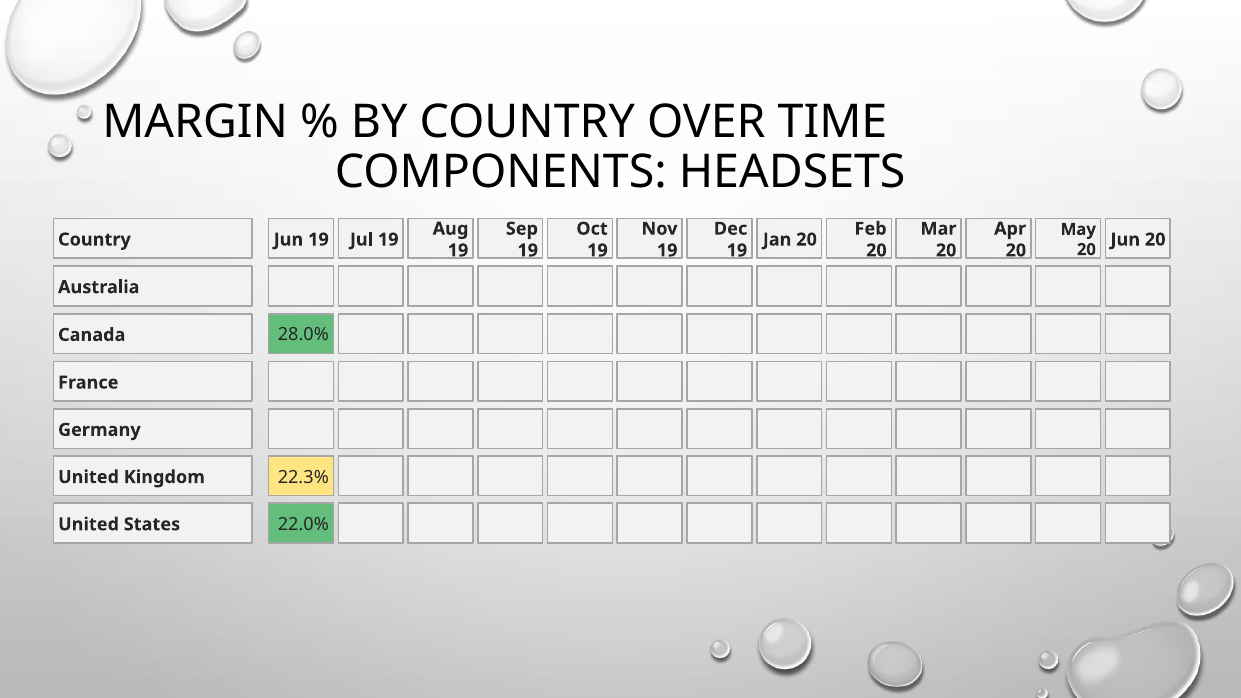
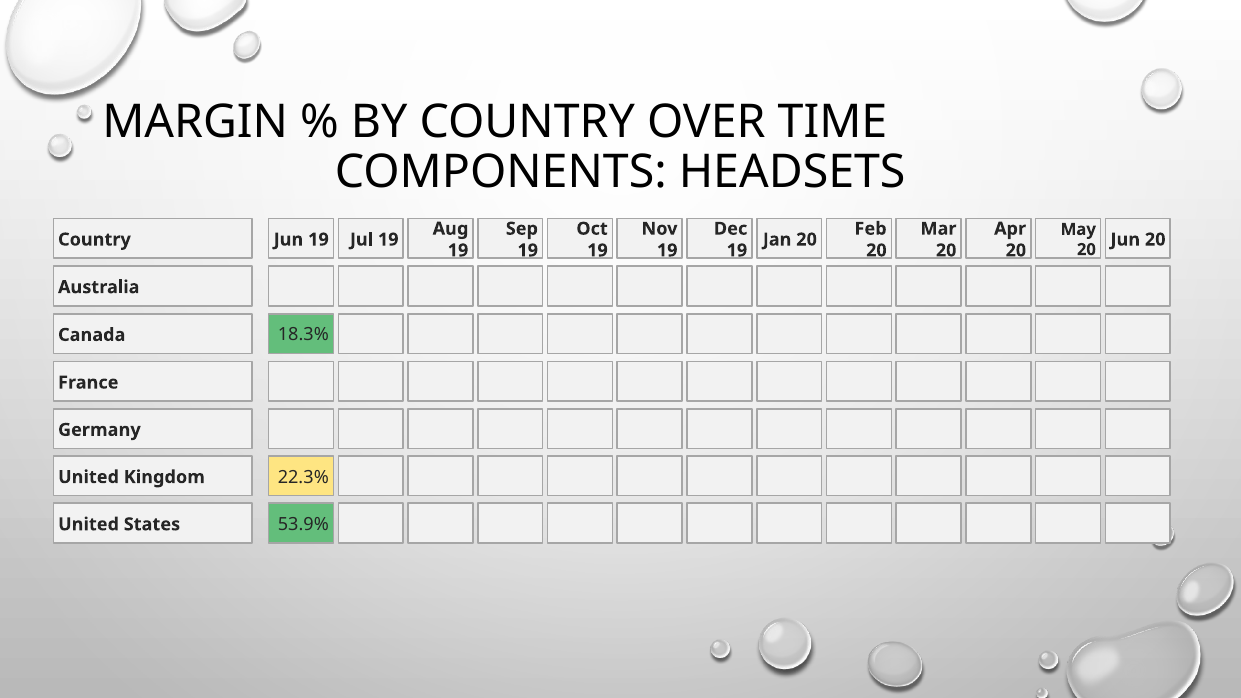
28.0%: 28.0% -> 18.3%
22.0%: 22.0% -> 53.9%
